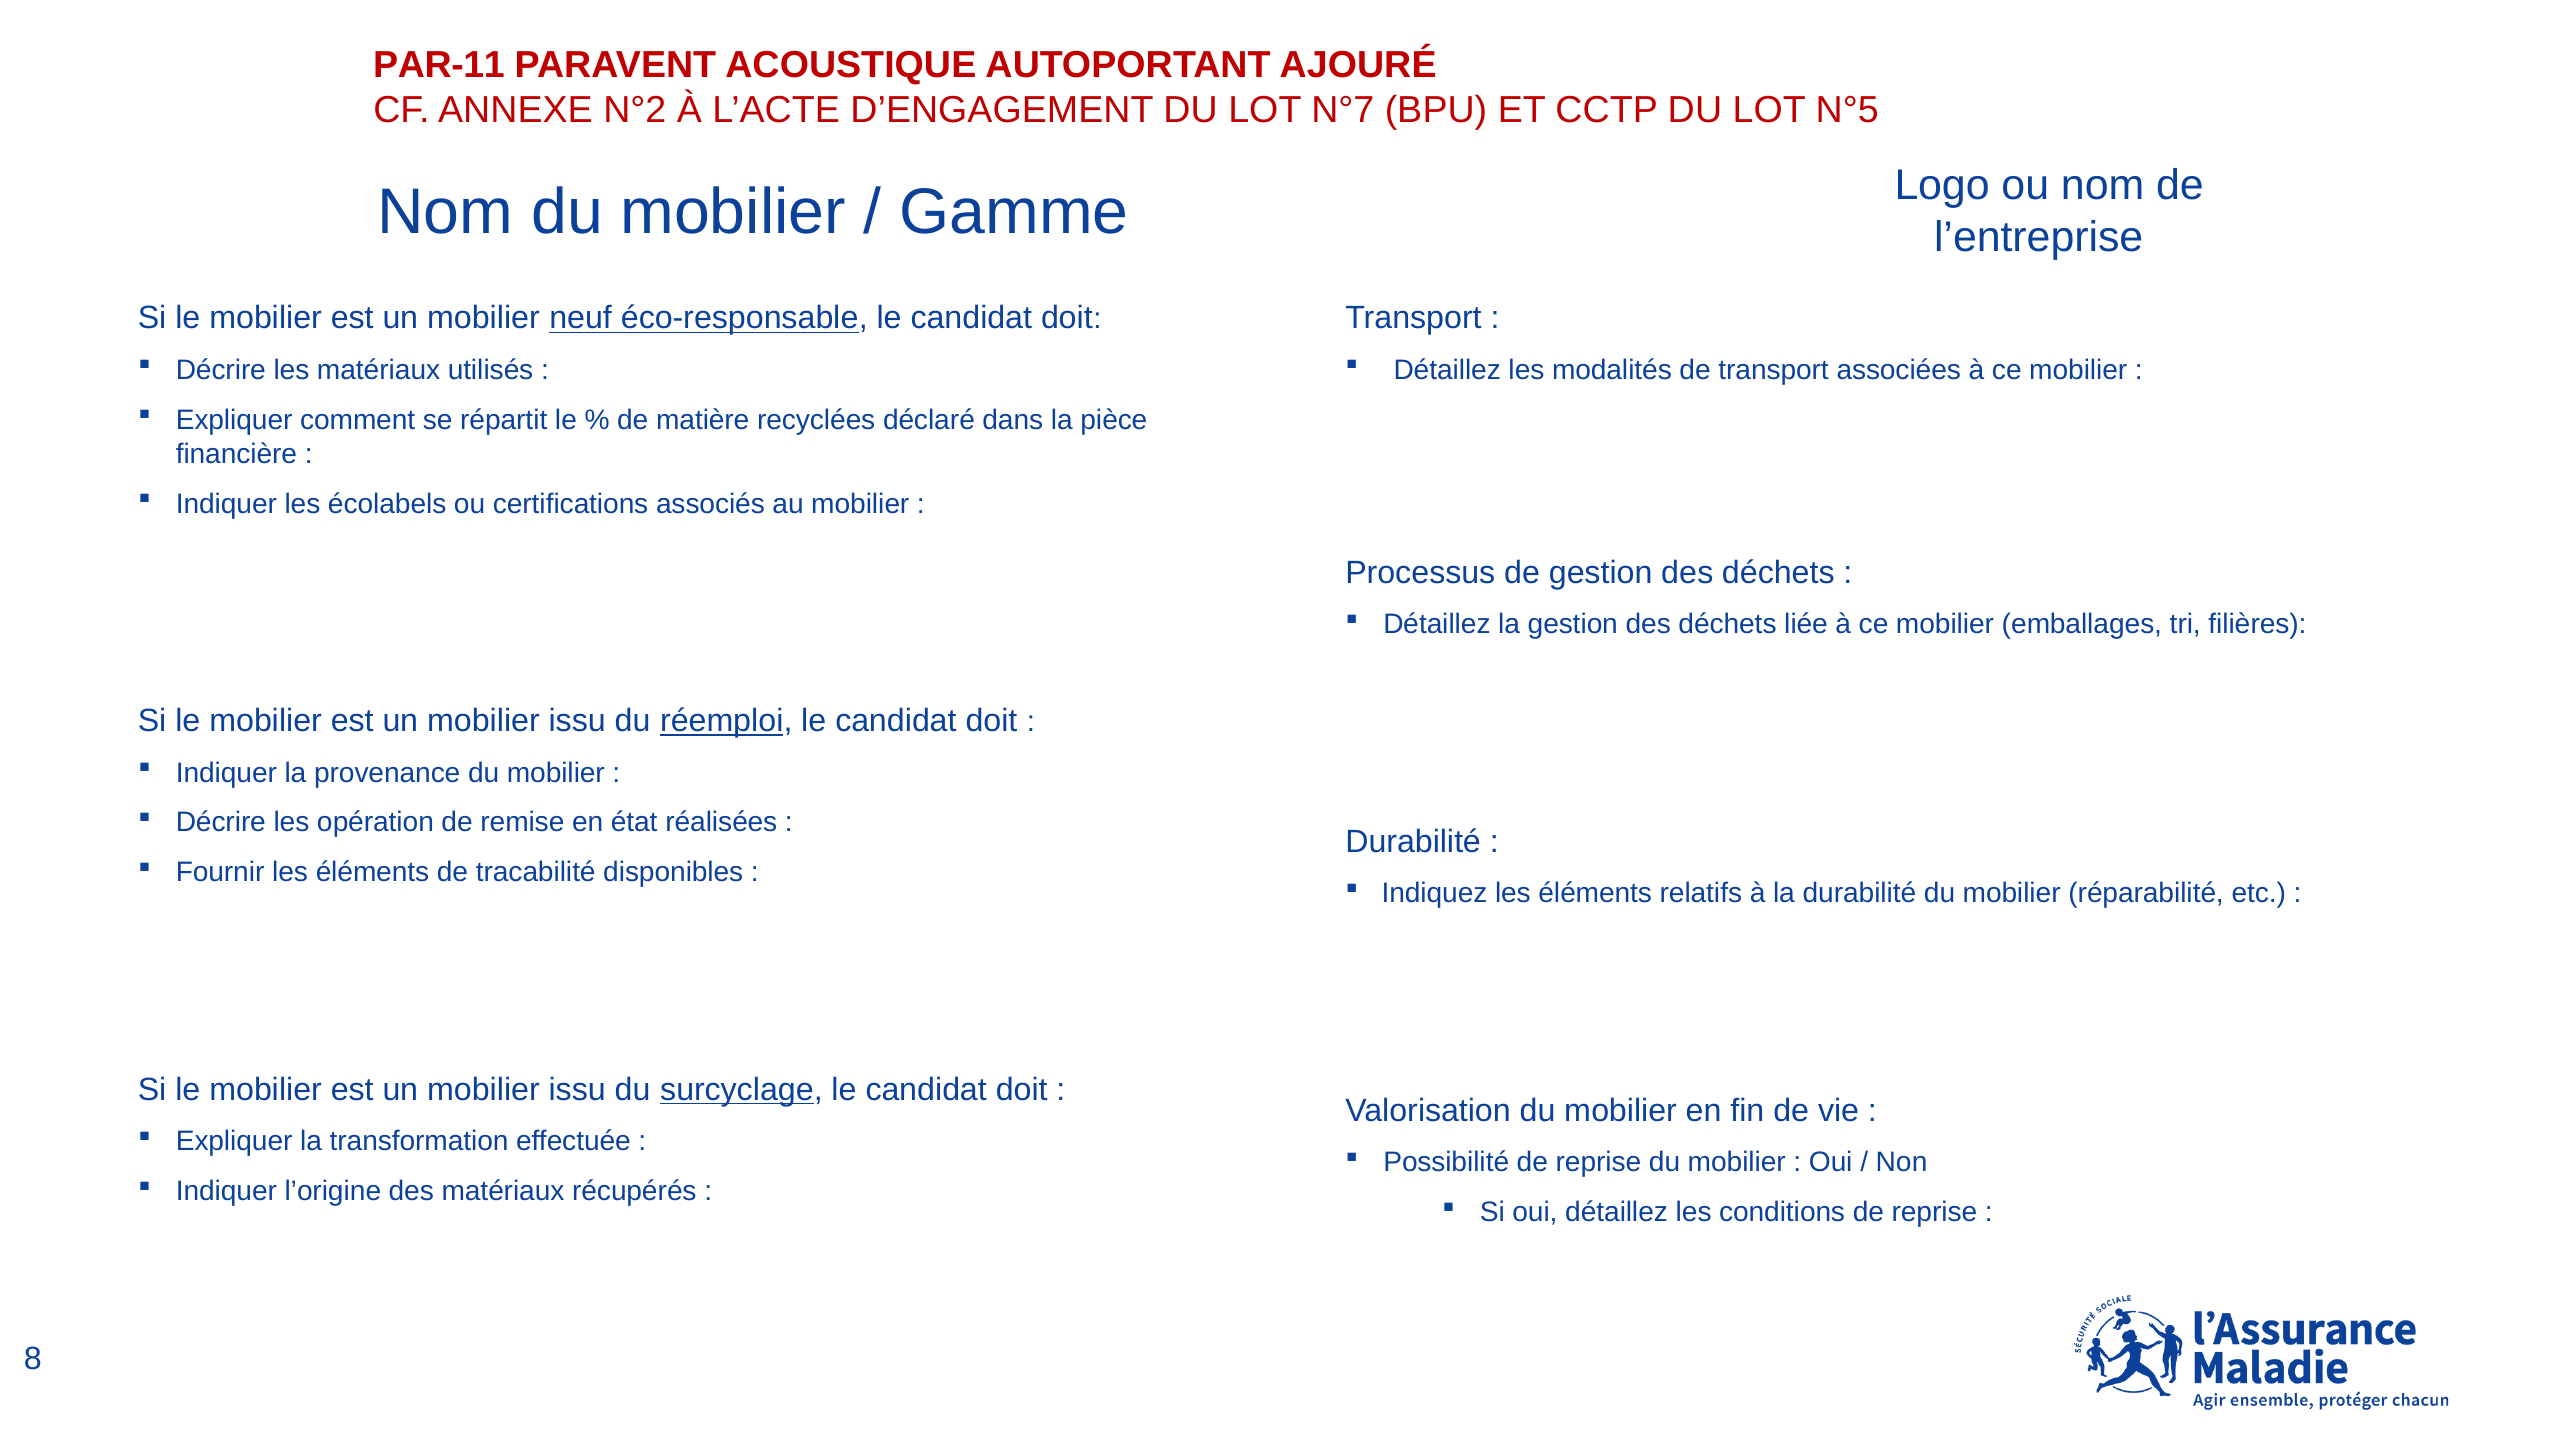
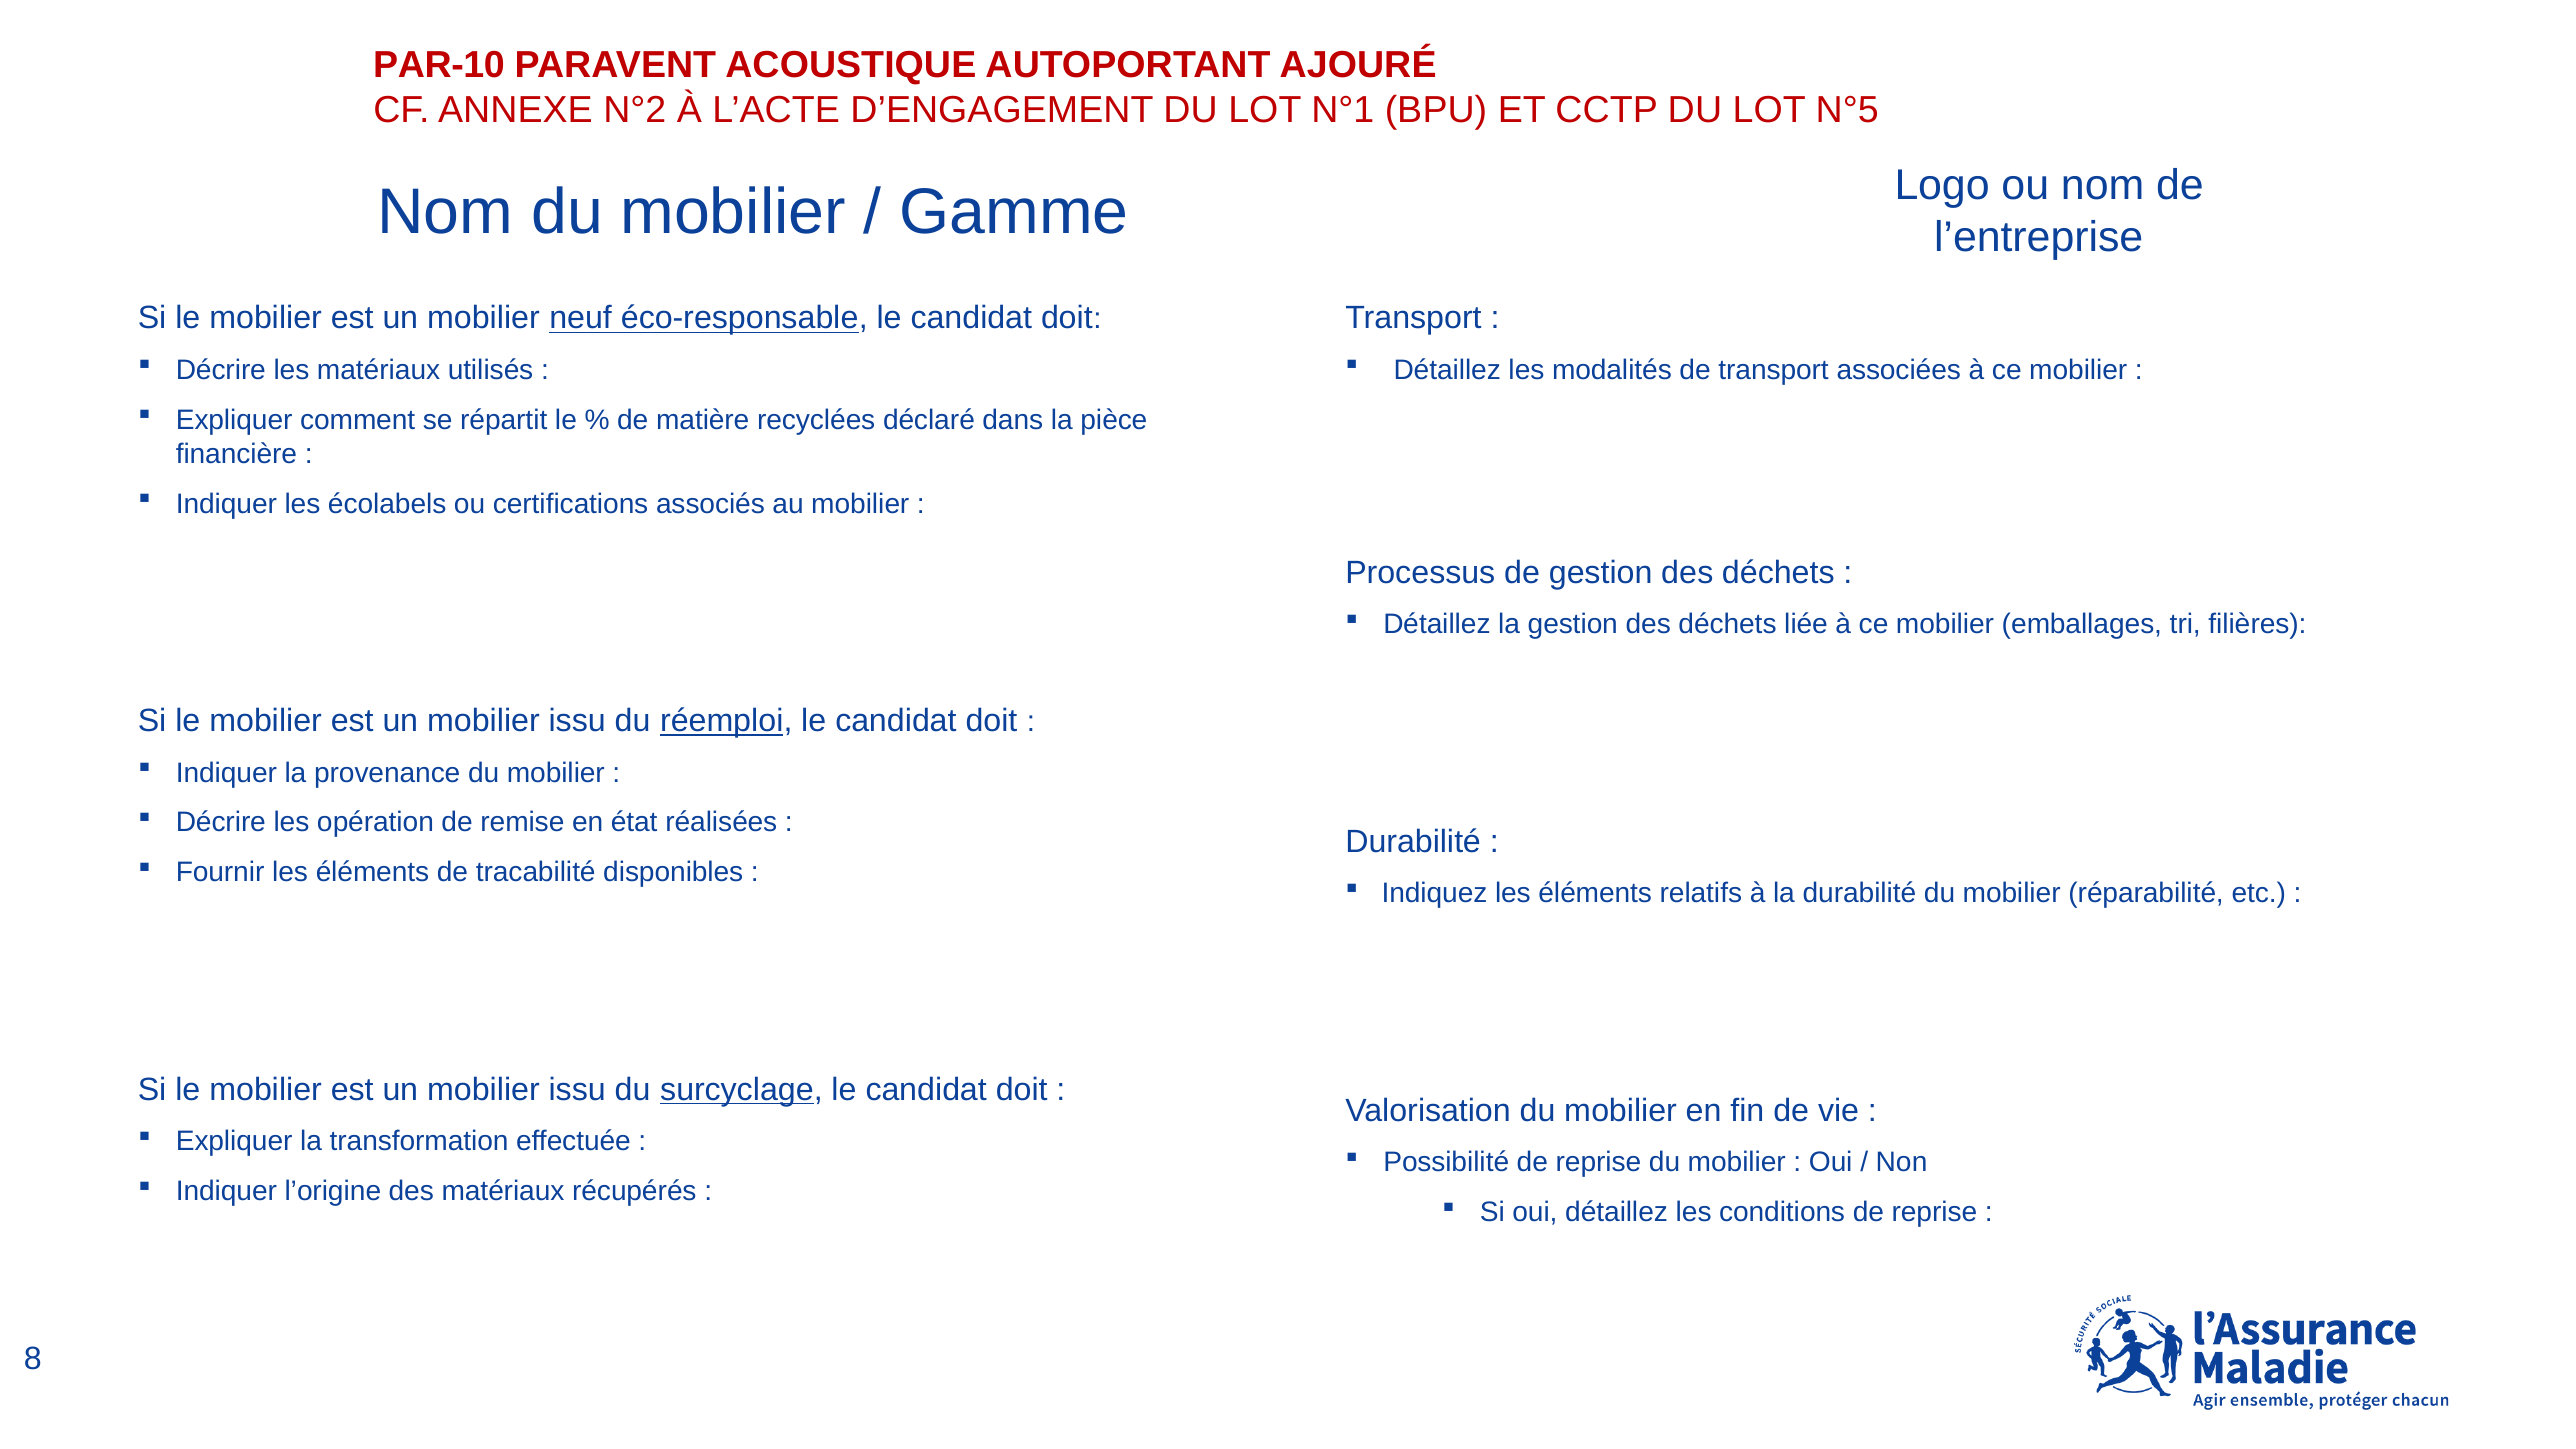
PAR-11: PAR-11 -> PAR-10
N°7: N°7 -> N°1
